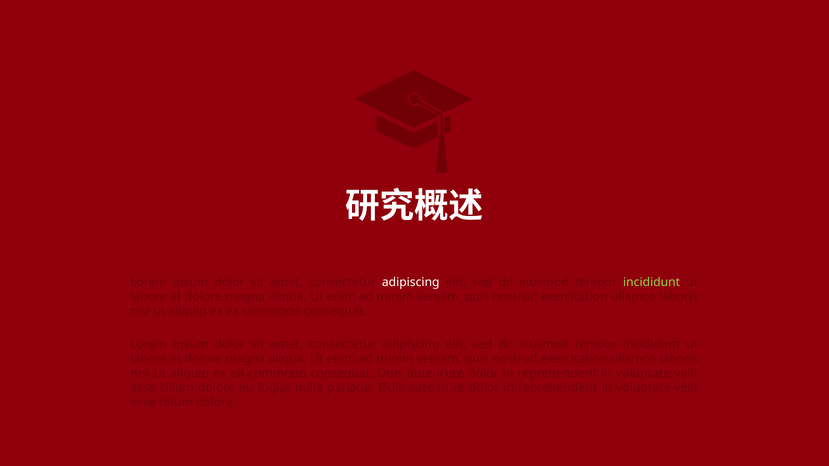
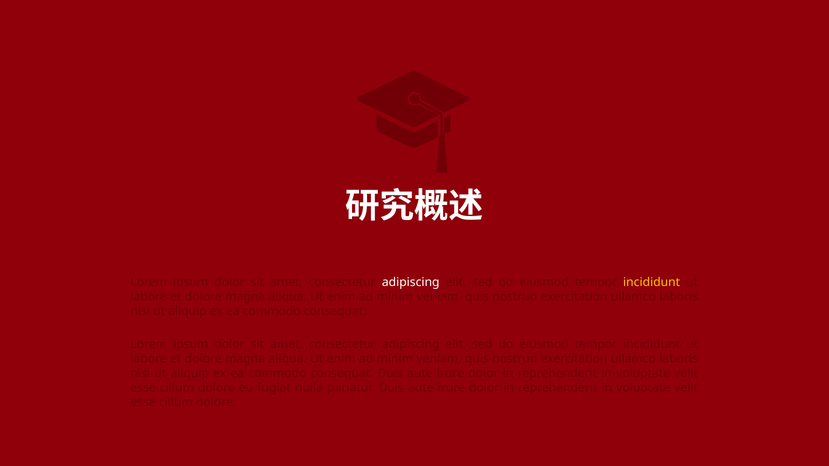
incididunt at (652, 282) colour: light green -> yellow
